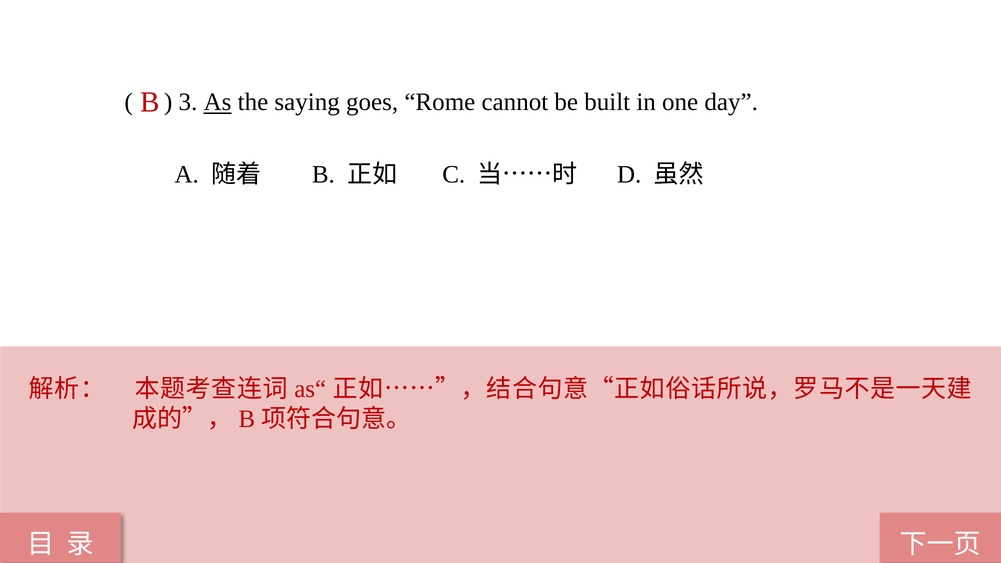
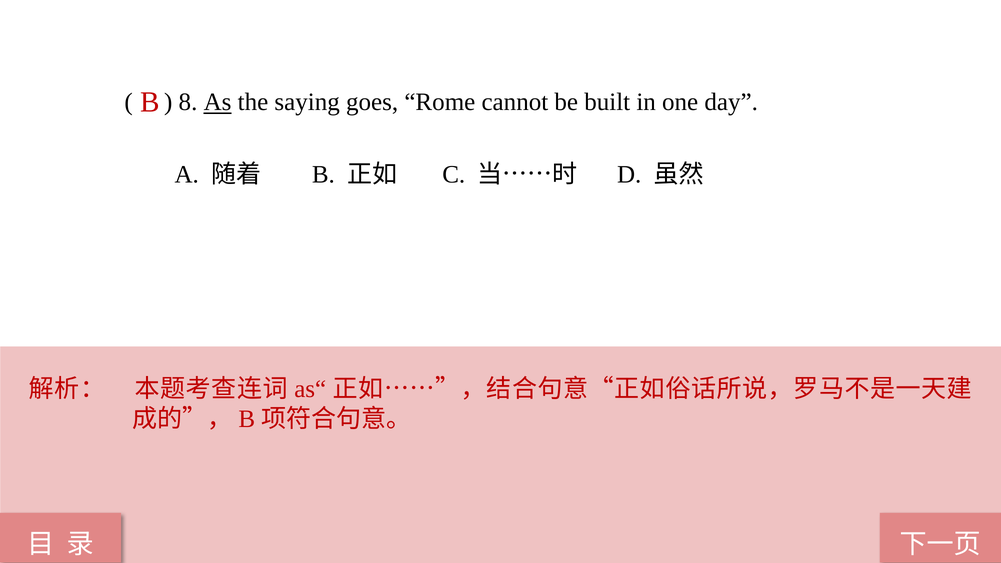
3: 3 -> 8
